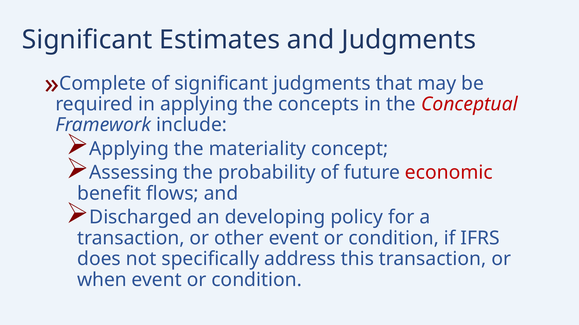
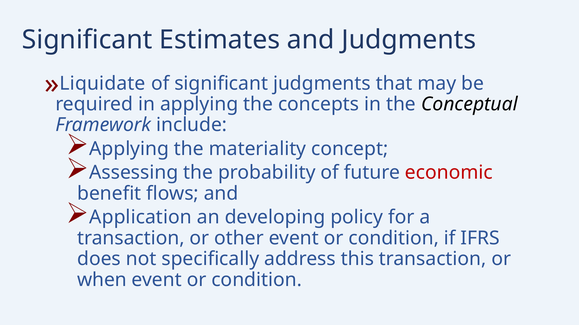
Complete: Complete -> Liquidate
Conceptual colour: red -> black
Discharged: Discharged -> Application
